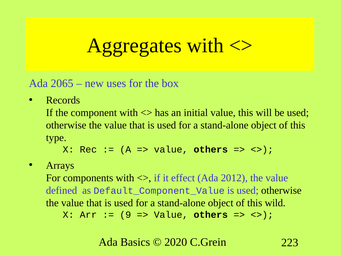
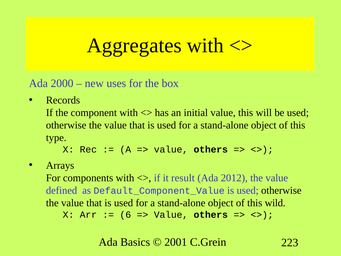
2065: 2065 -> 2000
effect: effect -> result
9: 9 -> 6
2020: 2020 -> 2001
